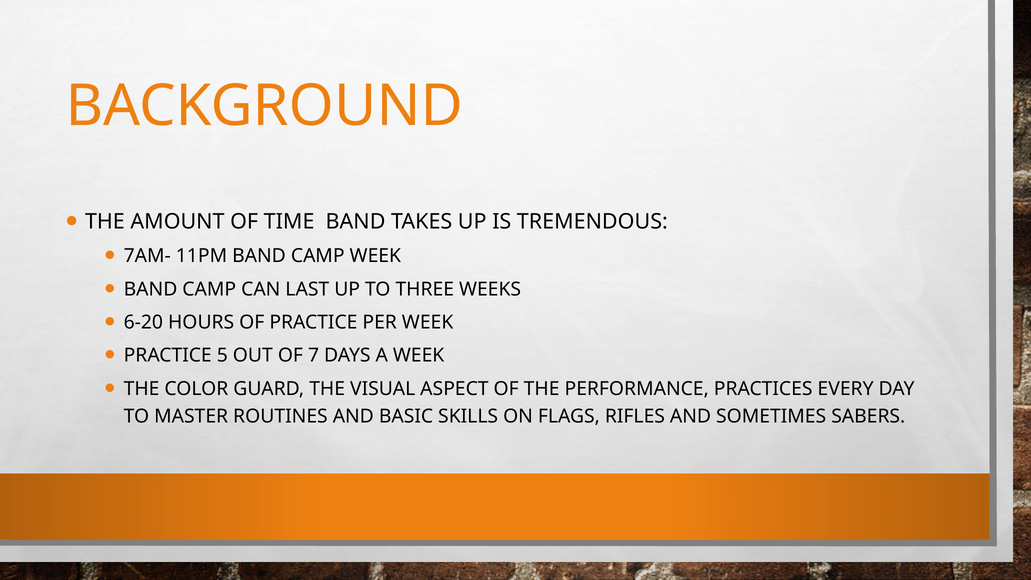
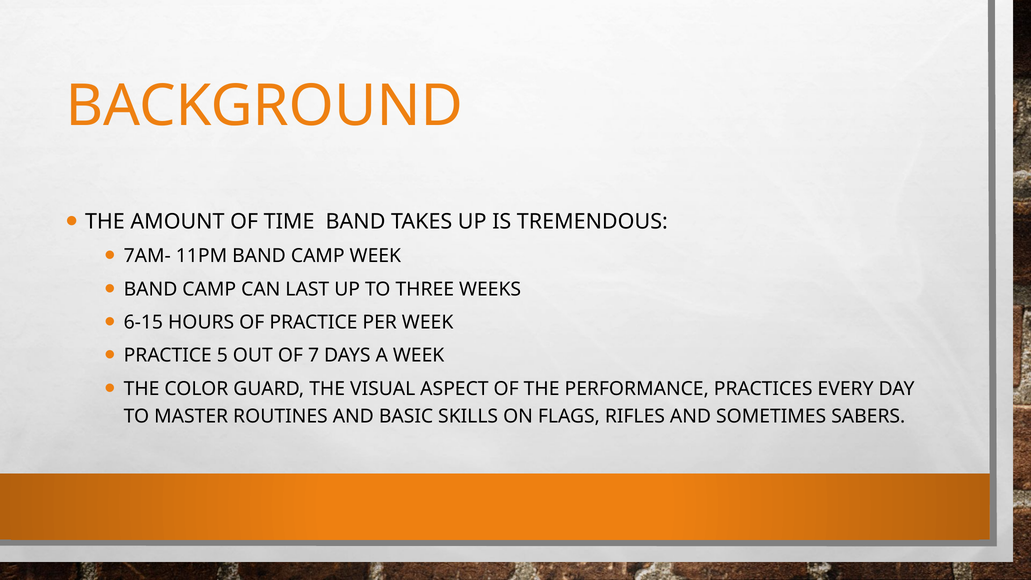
6-20: 6-20 -> 6-15
